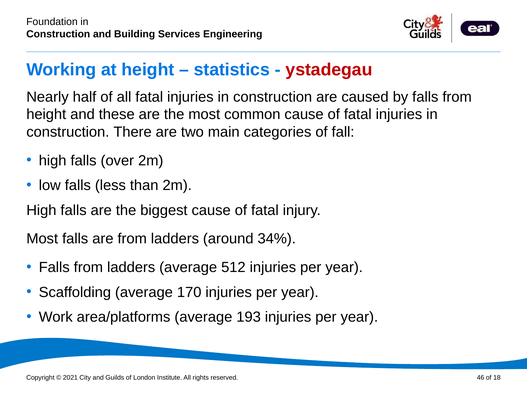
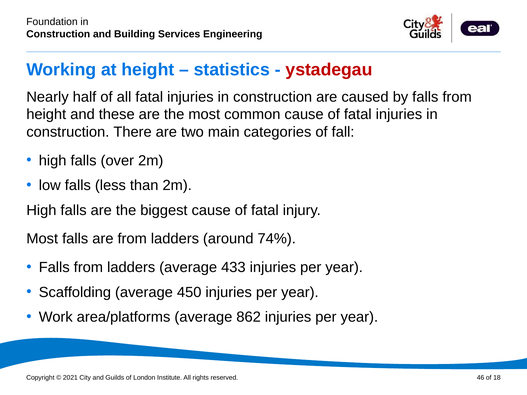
34%: 34% -> 74%
512: 512 -> 433
170: 170 -> 450
193: 193 -> 862
